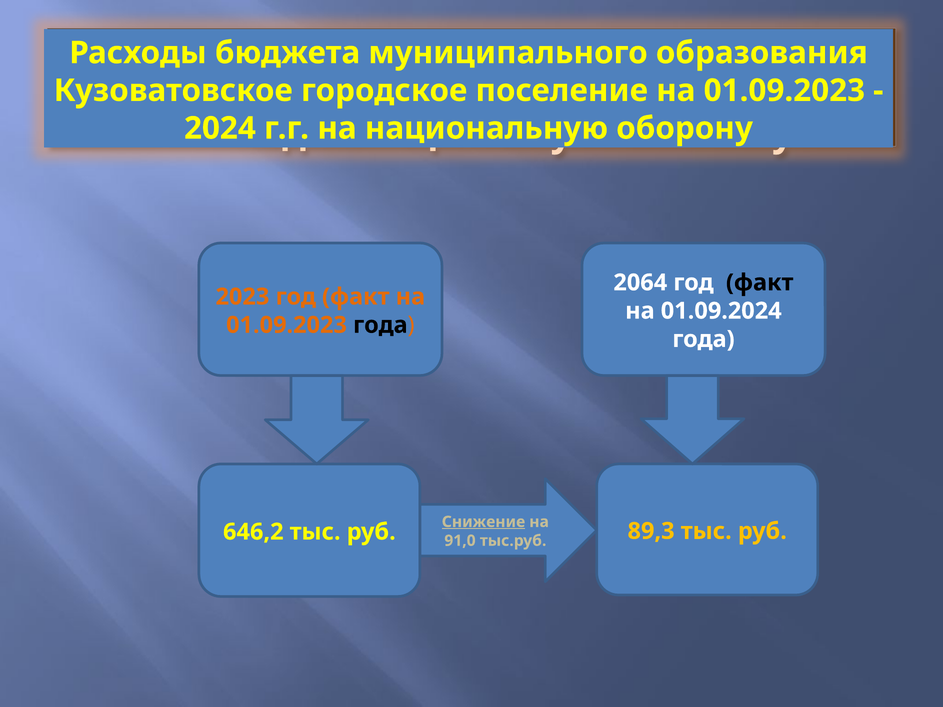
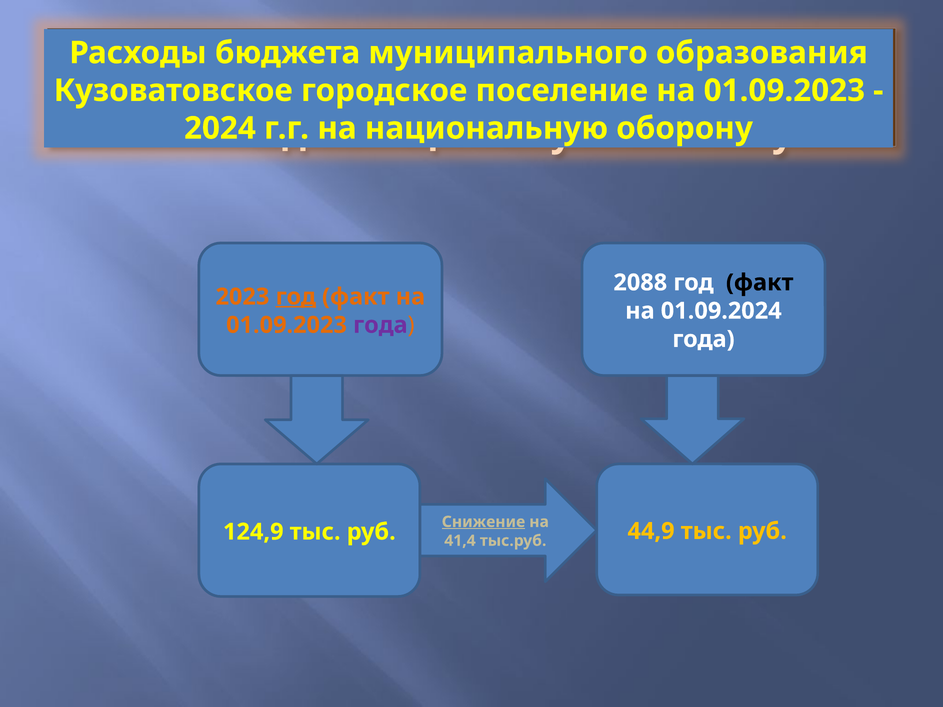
2064: 2064 -> 2088
год at (296, 297) underline: none -> present
года at (380, 325) colour: black -> purple
89,3: 89,3 -> 44,9
646,2: 646,2 -> 124,9
91,0: 91,0 -> 41,4
